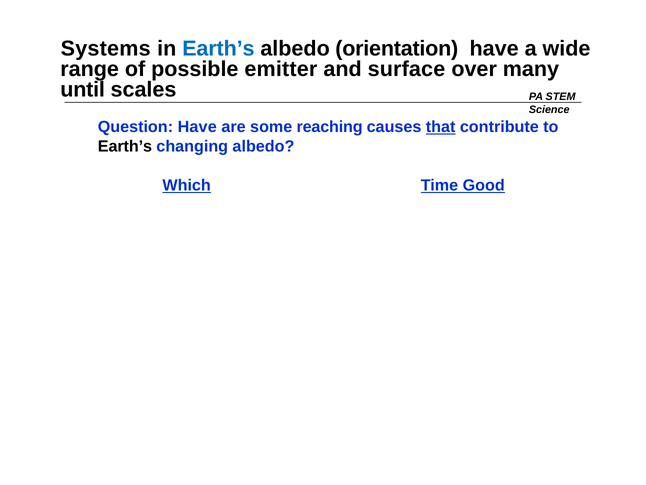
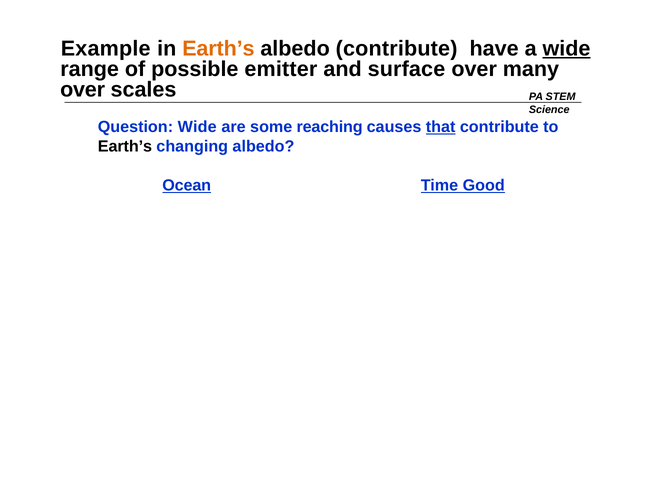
Systems: Systems -> Example
Earth’s at (218, 48) colour: blue -> orange
albedo orientation: orientation -> contribute
wide at (567, 48) underline: none -> present
until at (83, 90): until -> over
Question Have: Have -> Wide
Which: Which -> Ocean
